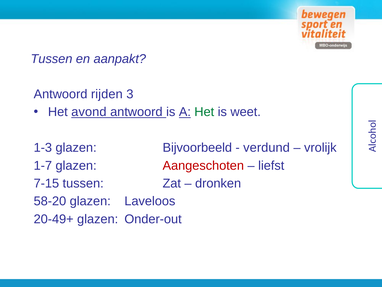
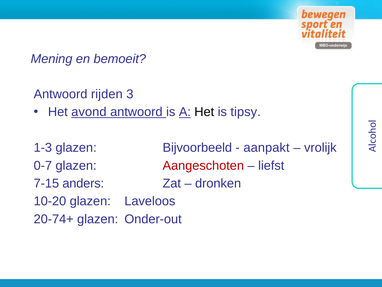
Tussen at (52, 59): Tussen -> Mening
aanpakt: aanpakt -> bemoeit
Het at (204, 112) colour: green -> black
weet: weet -> tipsy
verdund: verdund -> aanpakt
1-7: 1-7 -> 0-7
7-15 tussen: tussen -> anders
58-20: 58-20 -> 10-20
20-49+: 20-49+ -> 20-74+
